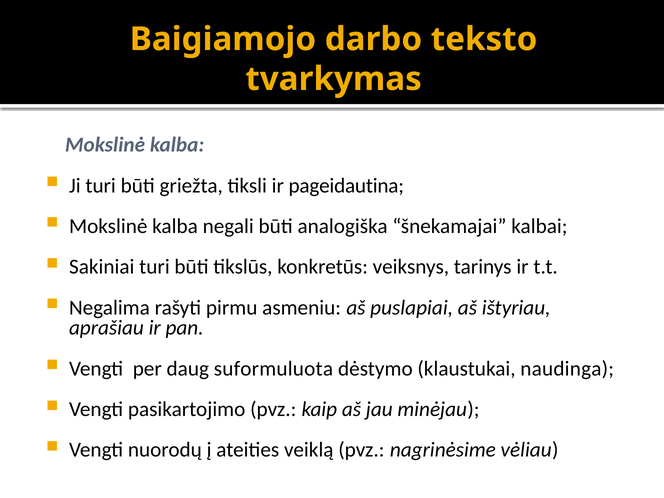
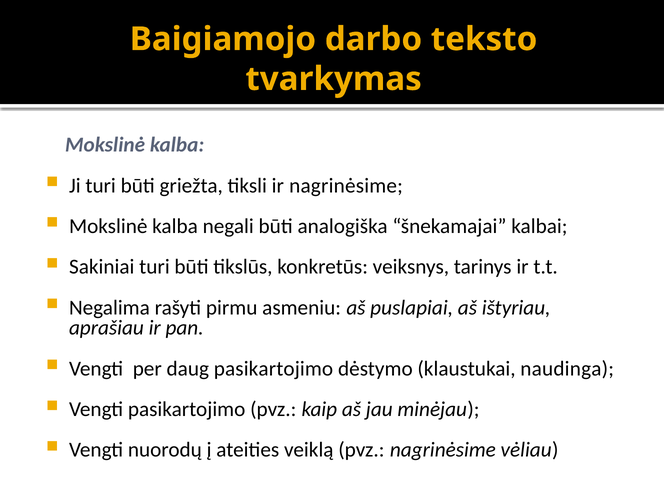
ir pageidautina: pageidautina -> nagrinėsime
daug suformuluota: suformuluota -> pasikartojimo
